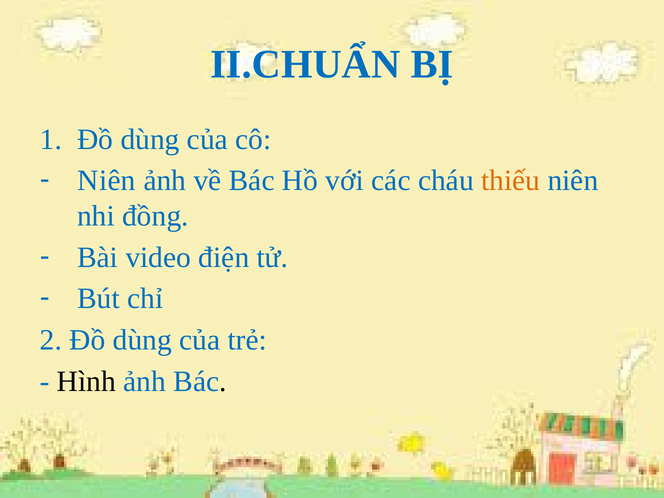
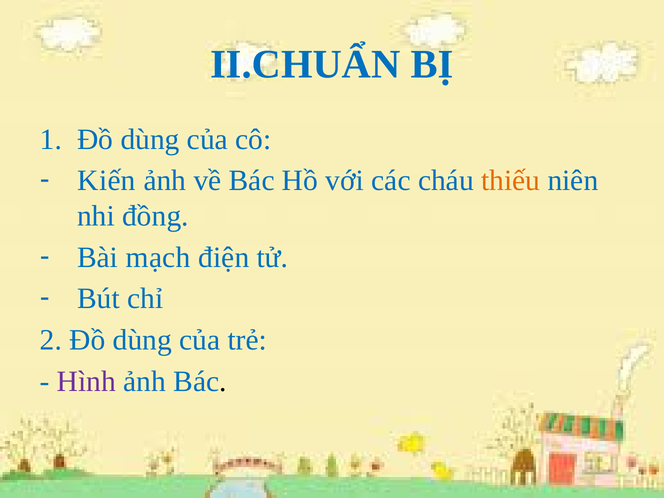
Niên at (107, 181): Niên -> Kiến
video: video -> mạch
Hình colour: black -> purple
